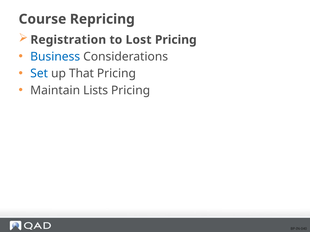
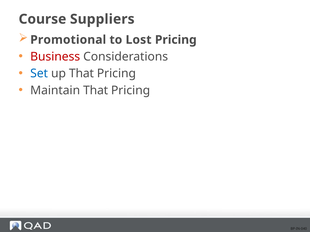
Repricing: Repricing -> Suppliers
Registration: Registration -> Promotional
Business colour: blue -> red
Maintain Lists: Lists -> That
